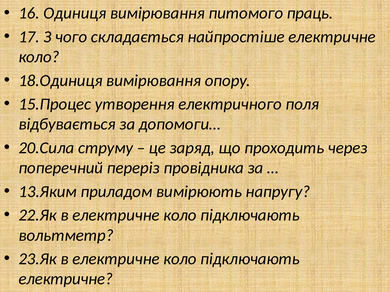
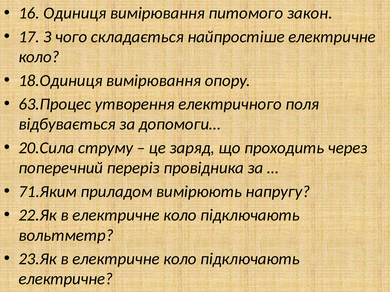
праць: праць -> закон
15.Процес: 15.Процес -> 63.Процес
13.Яким: 13.Яким -> 71.Яким
